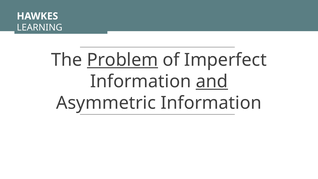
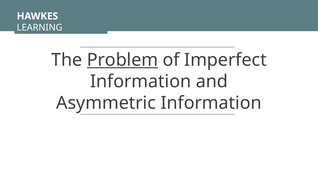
and underline: present -> none
